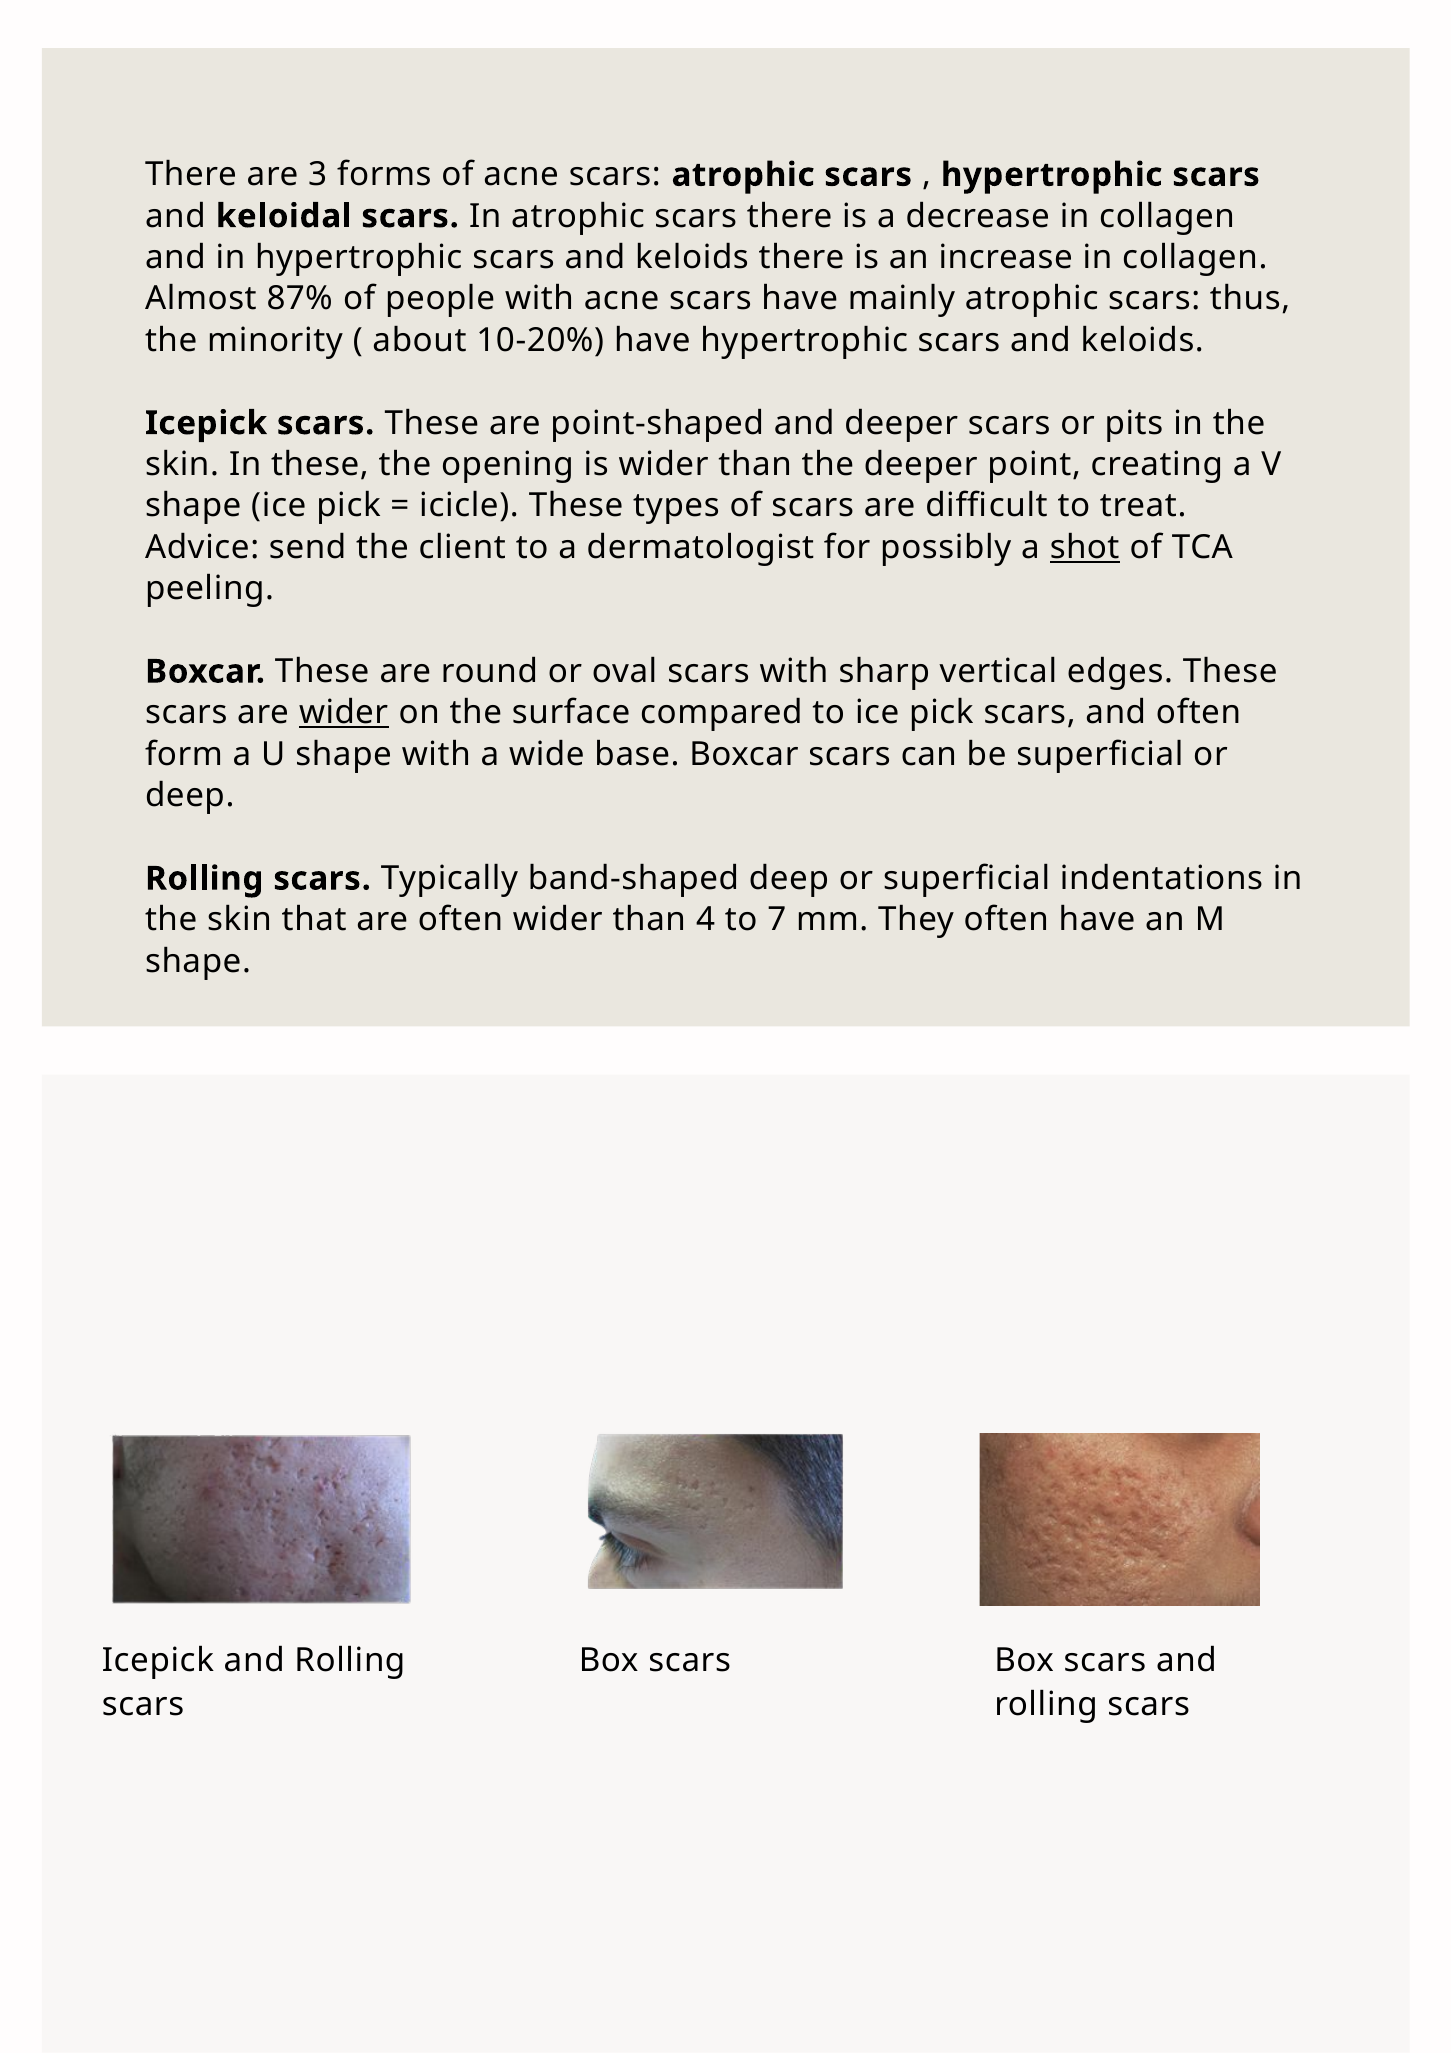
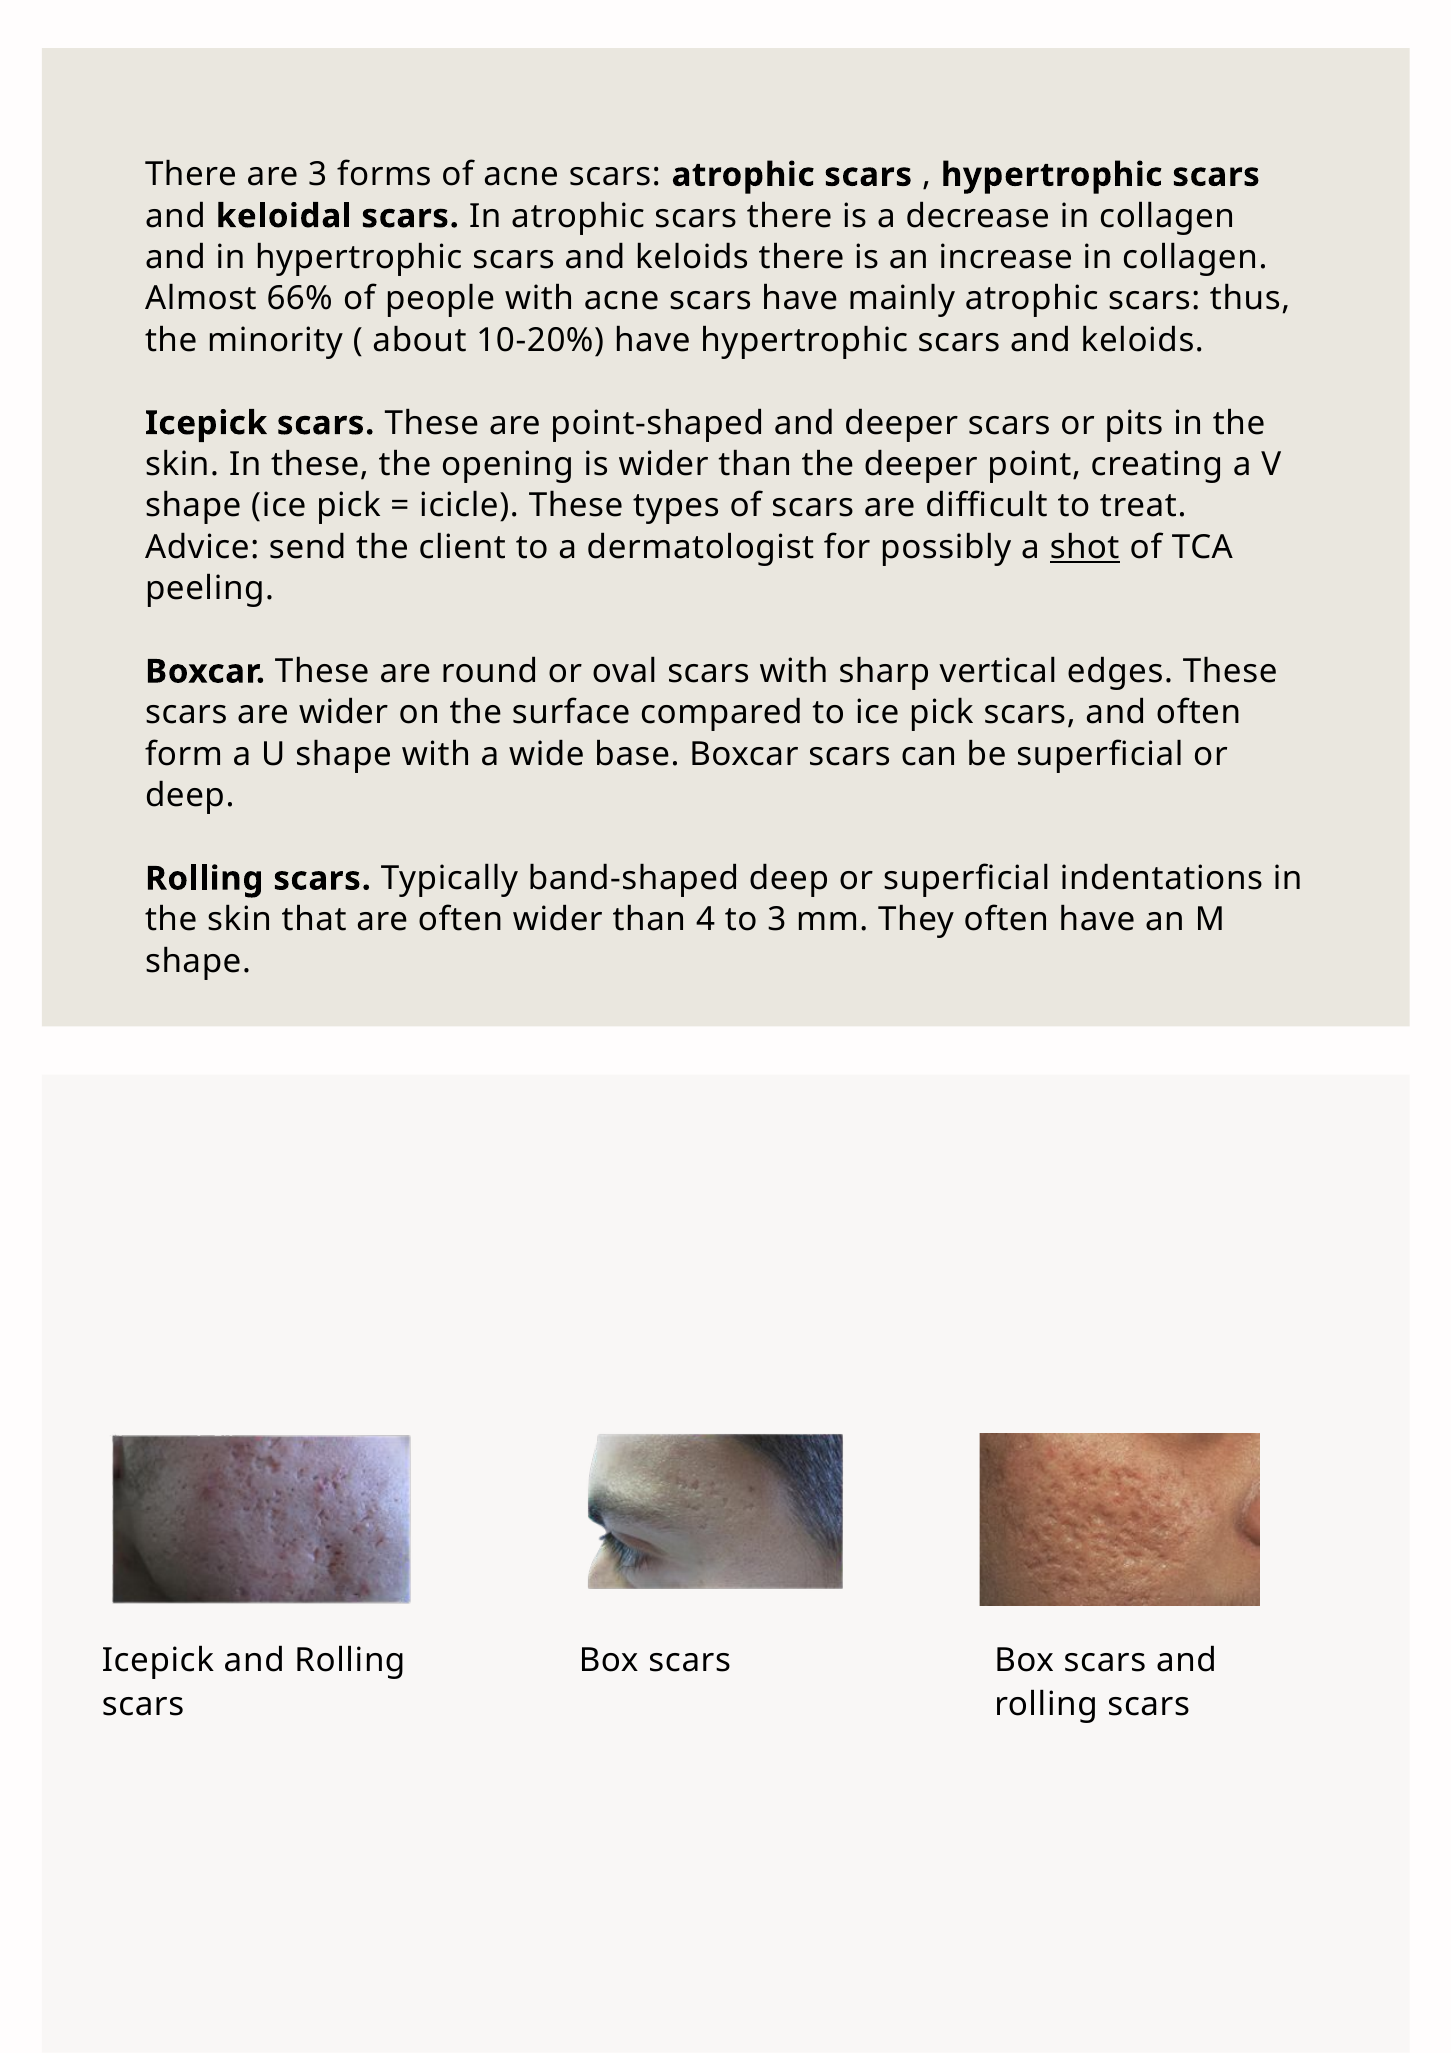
87%: 87% -> 66%
wider at (344, 713) underline: present -> none
to 7: 7 -> 3
